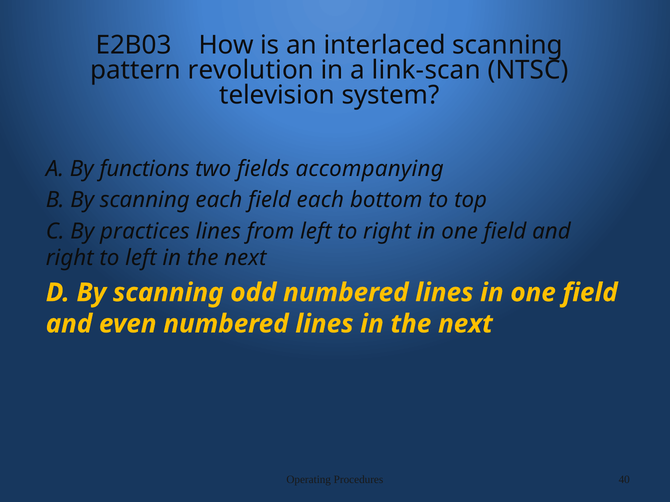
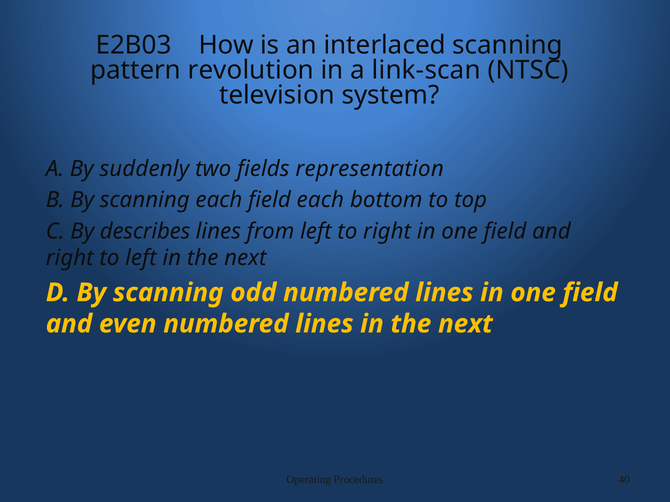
functions: functions -> suddenly
accompanying: accompanying -> representation
practices: practices -> describes
